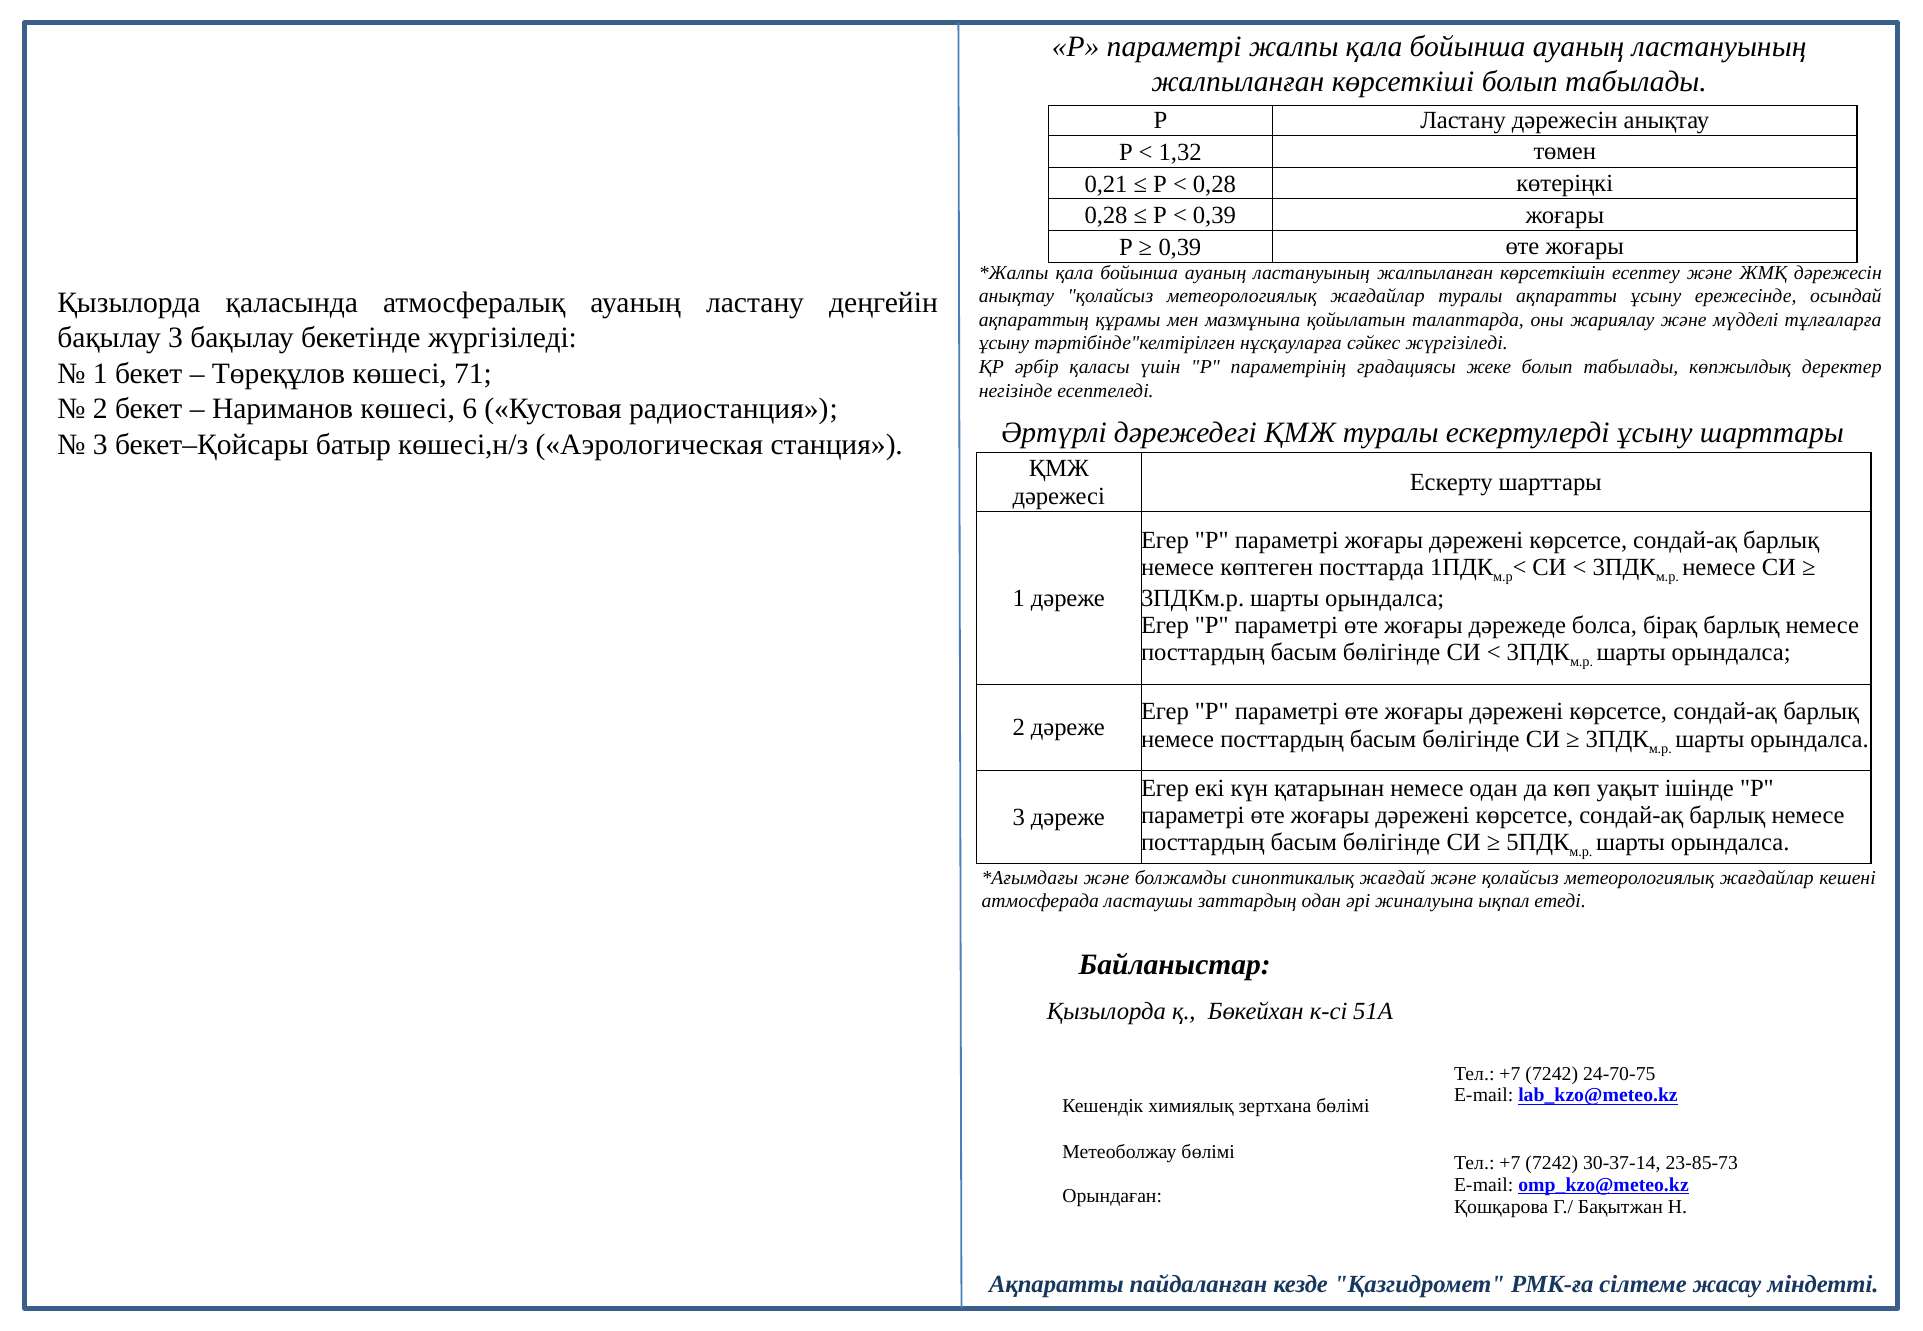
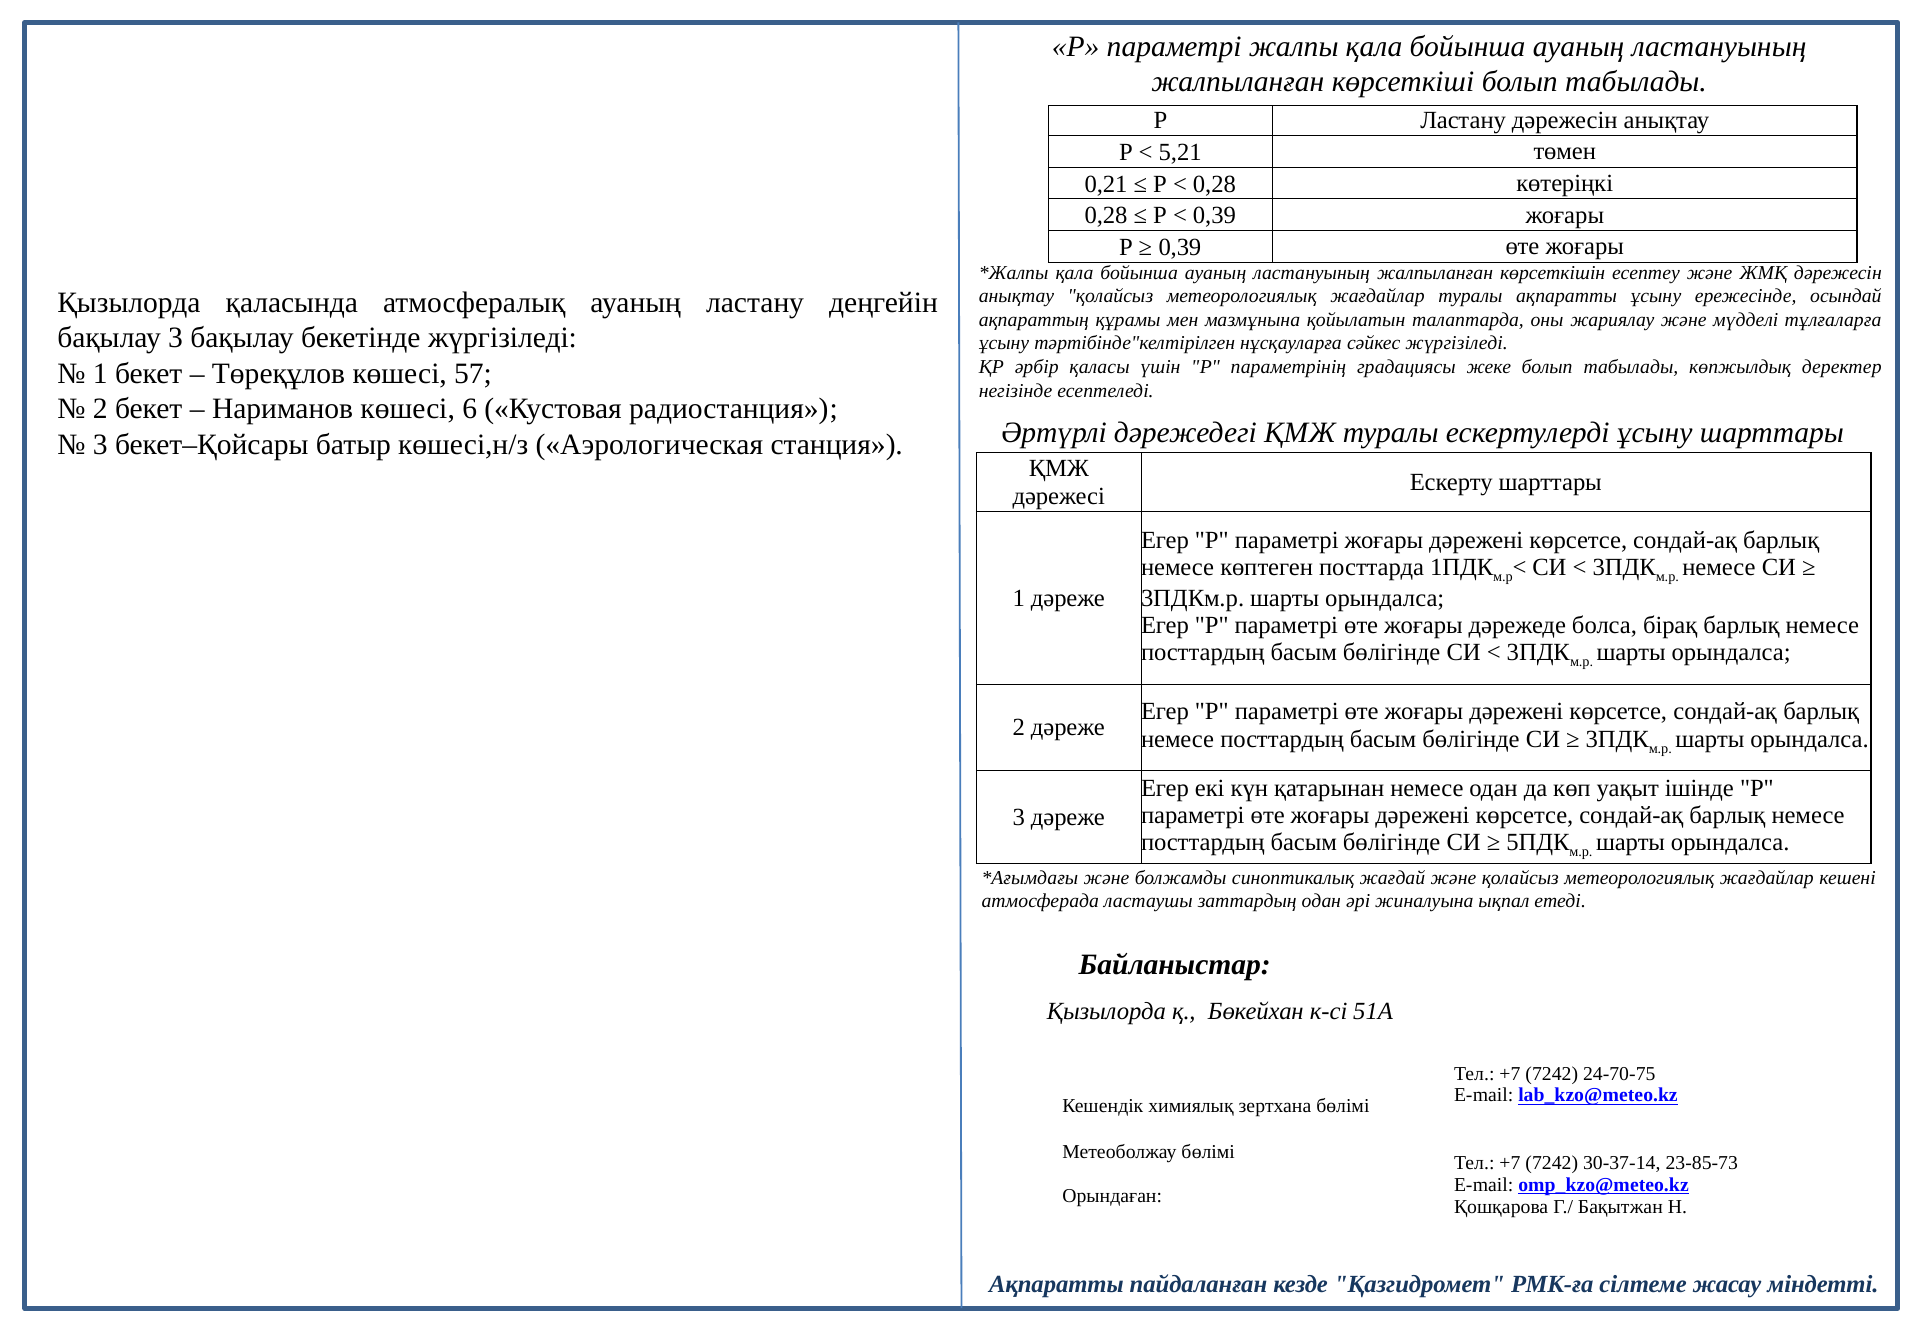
1,32: 1,32 -> 5,21
71: 71 -> 57
